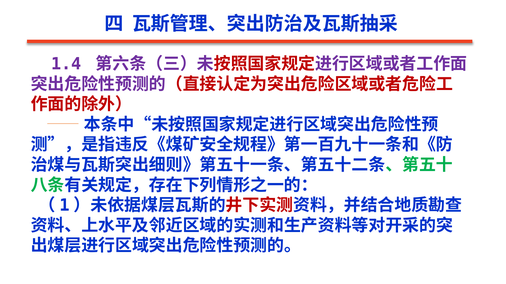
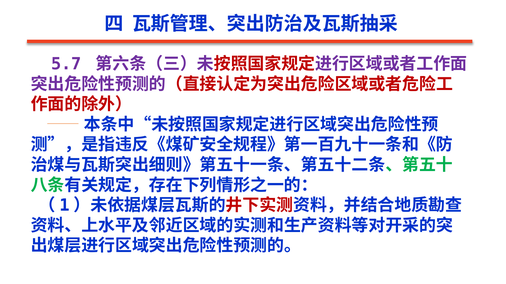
1.4: 1.4 -> 5.7
